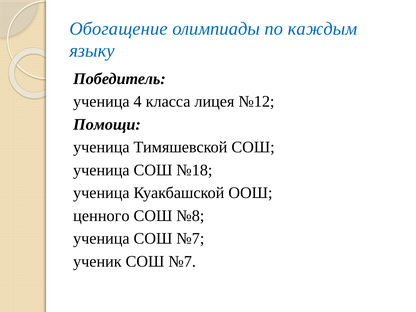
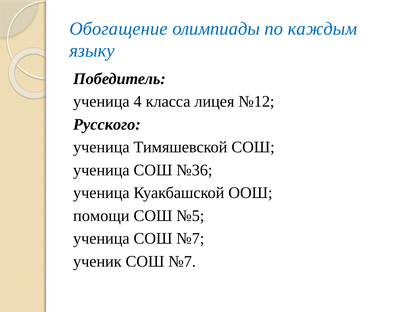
Помощи: Помощи -> Русского
№18: №18 -> №36
ценного: ценного -> помощи
№8: №8 -> №5
